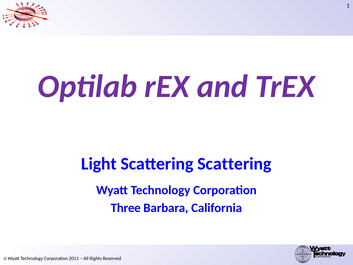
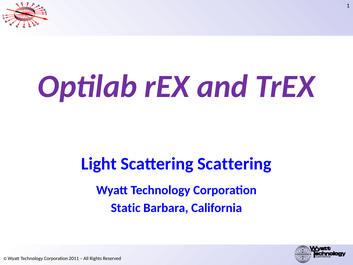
Three: Three -> Static
